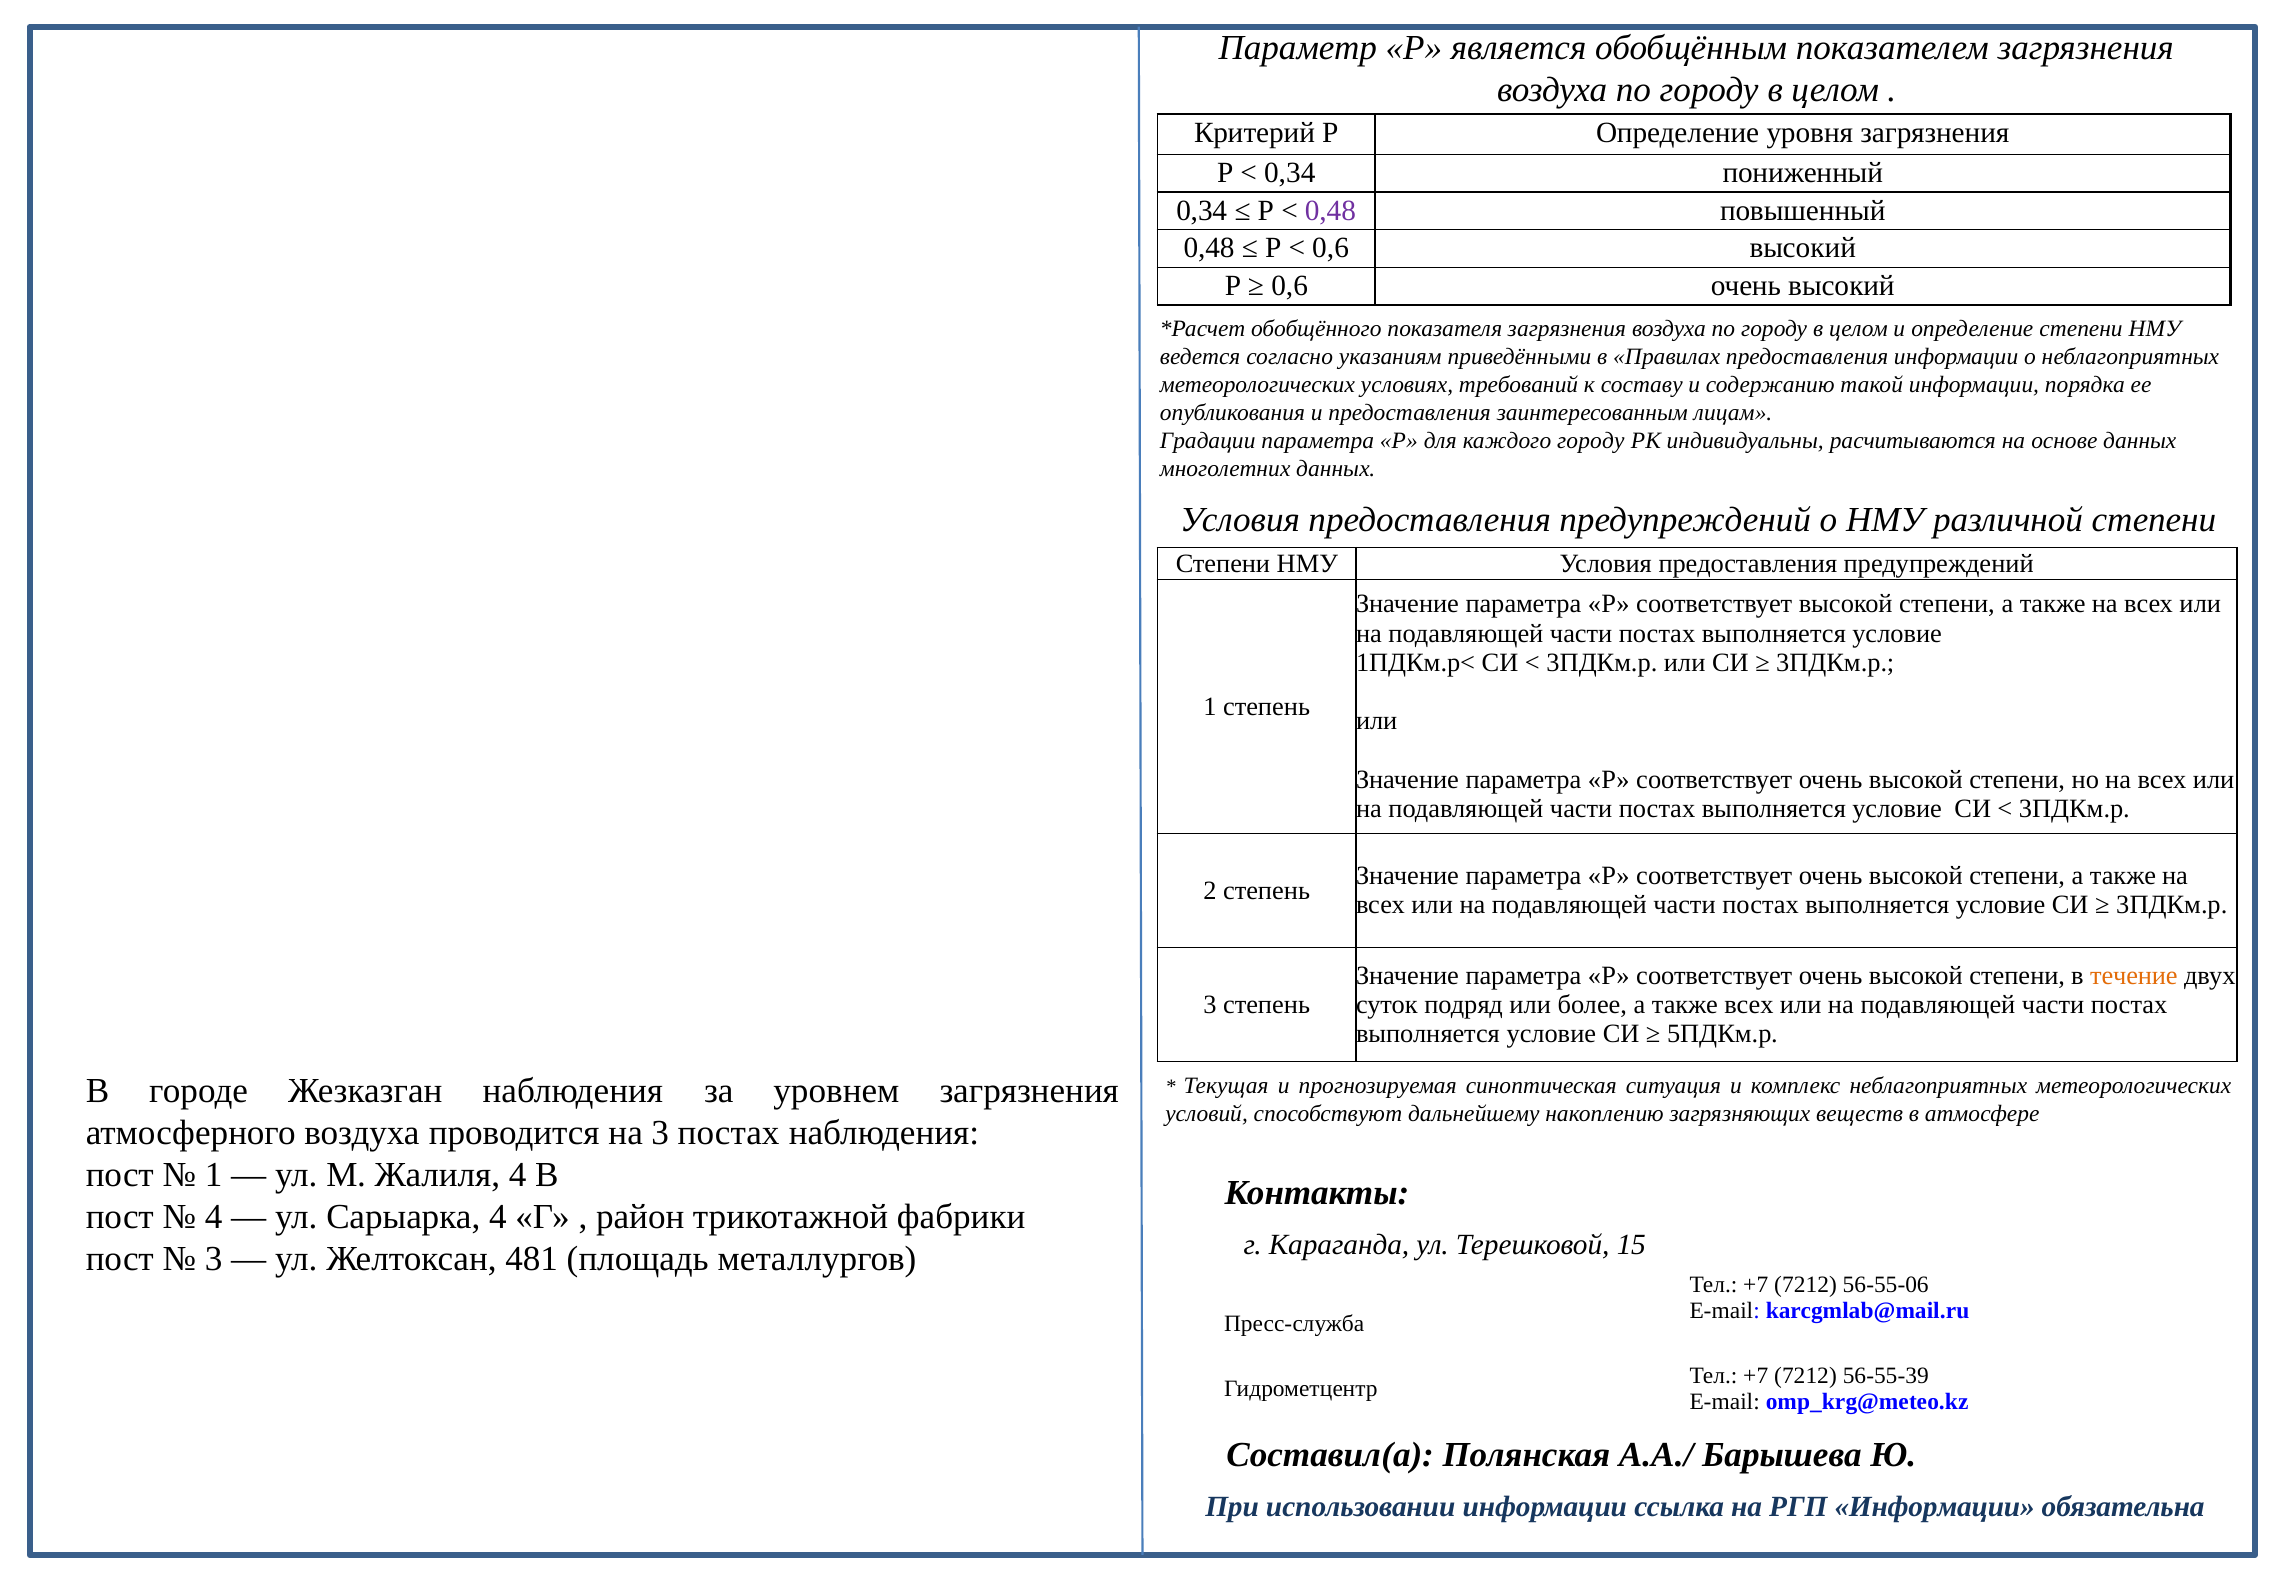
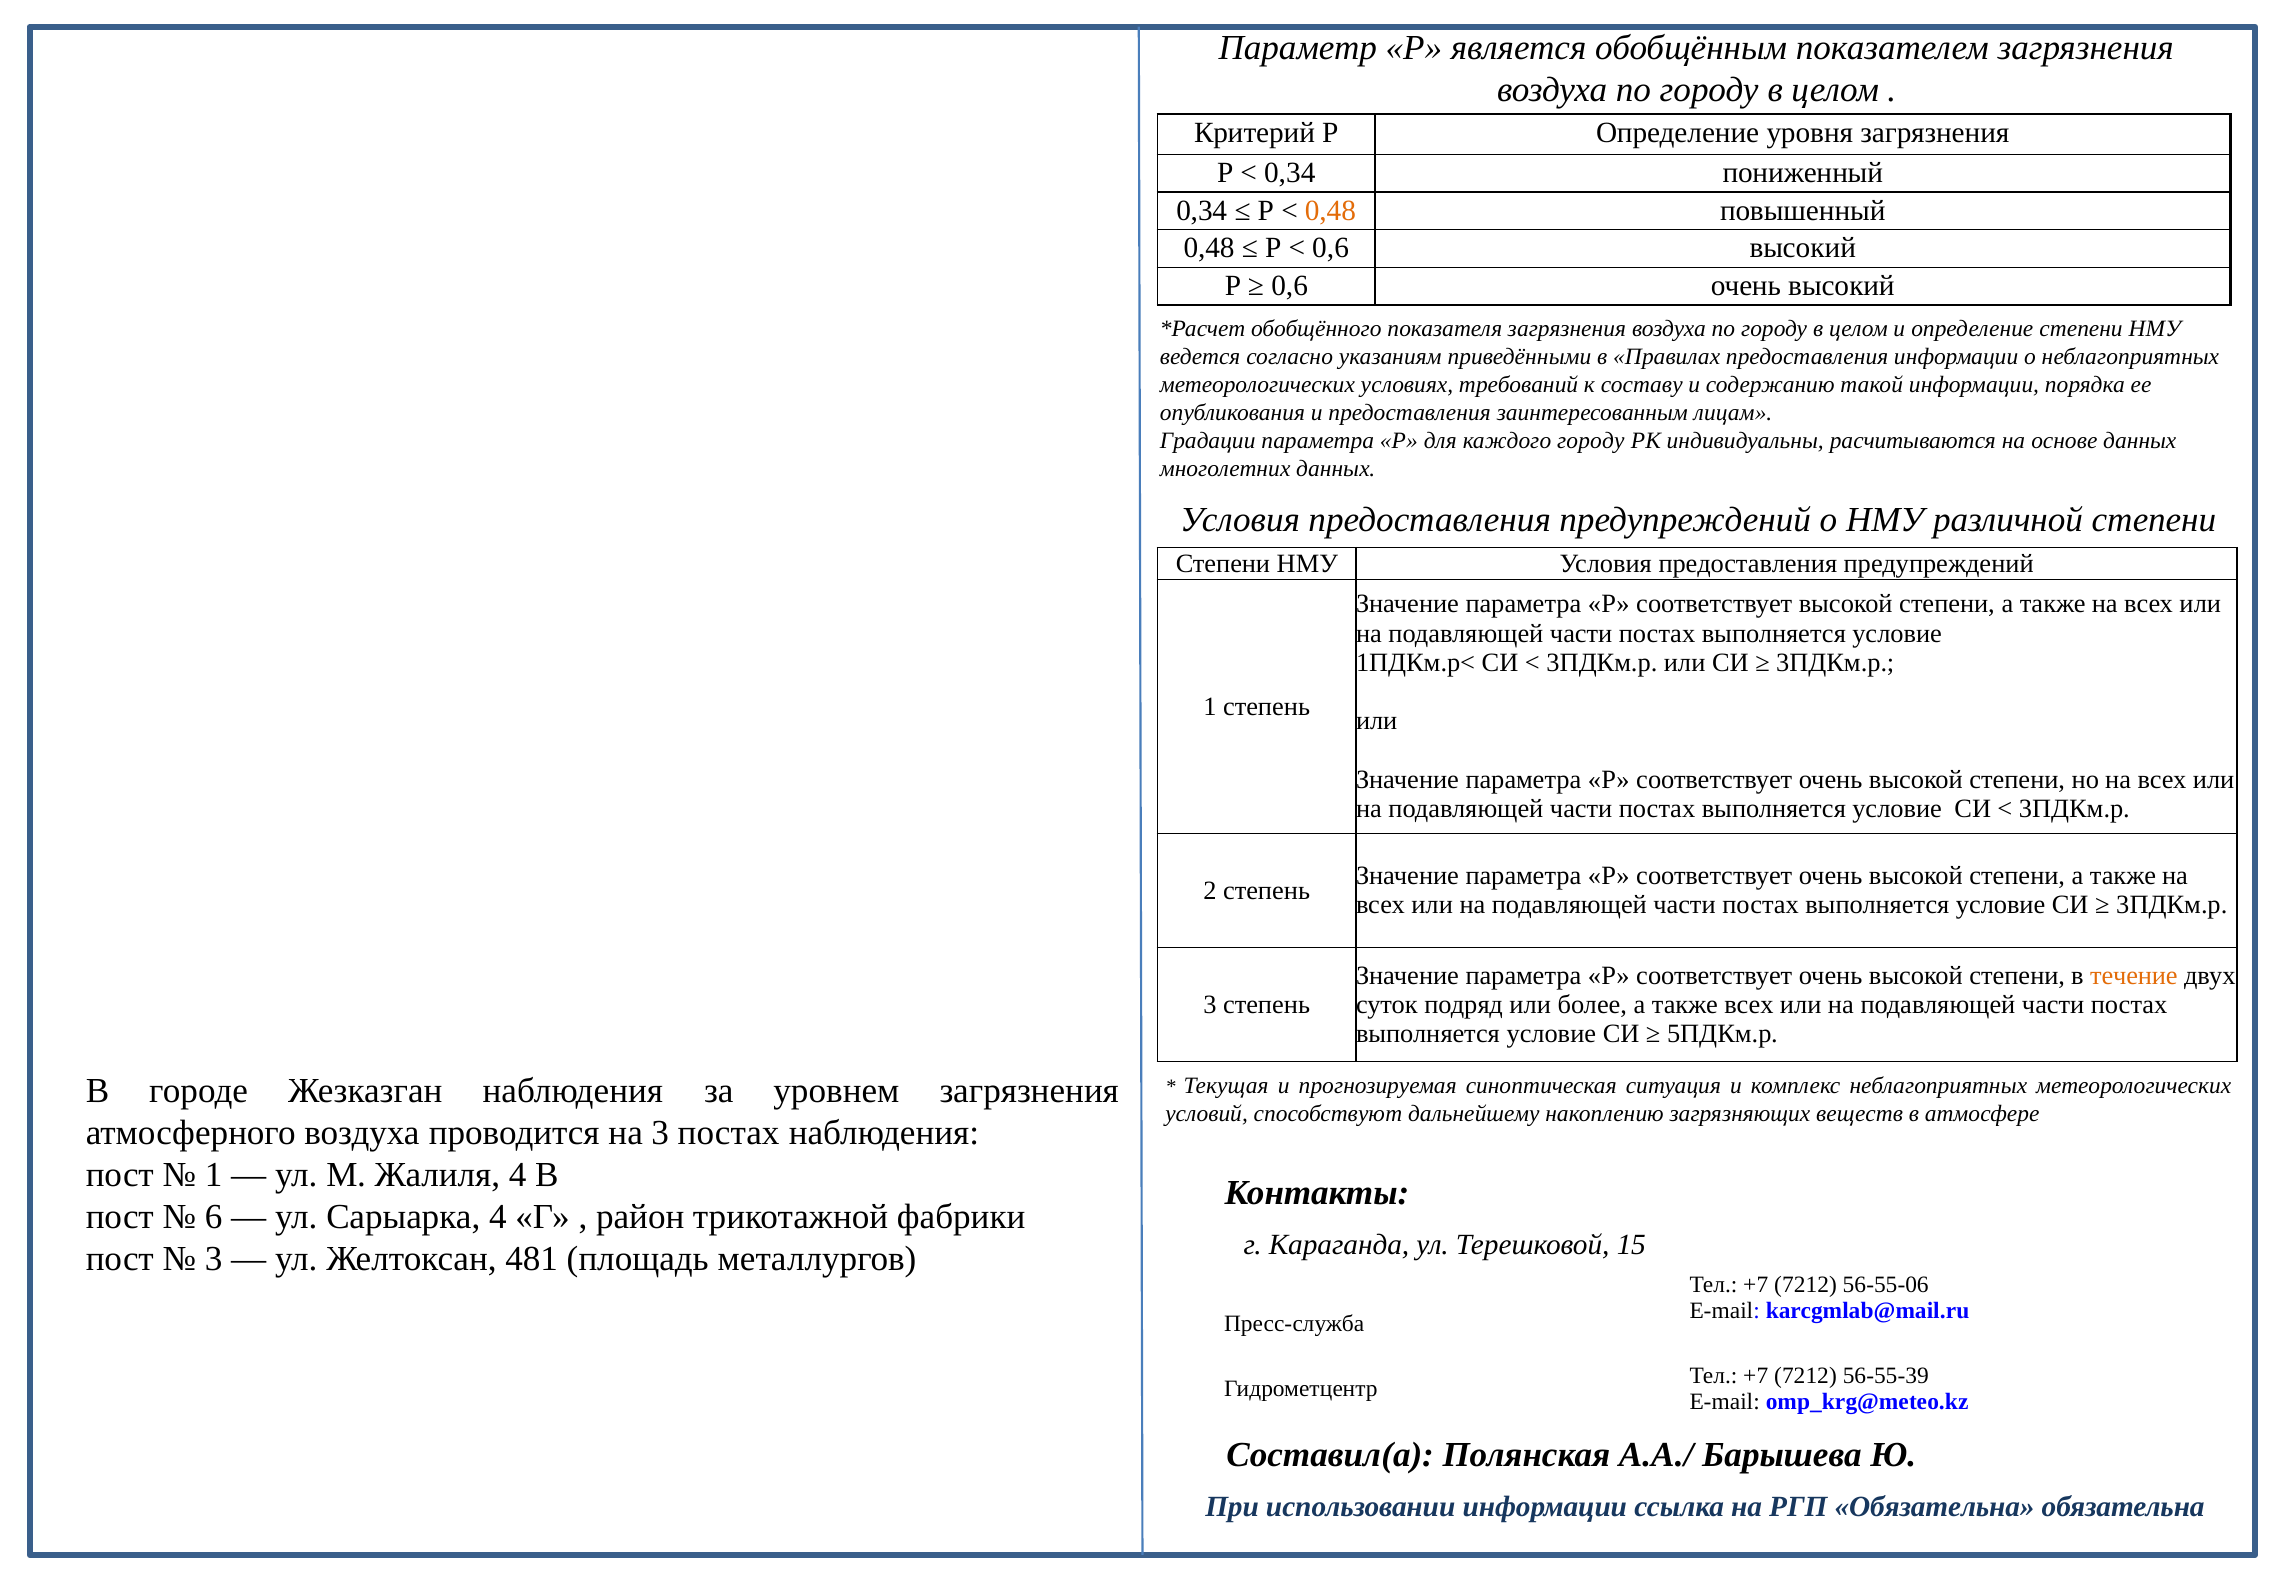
0,48 at (1330, 211) colour: purple -> orange
4 at (214, 1217): 4 -> 6
РГП Информации: Информации -> Обязательна
